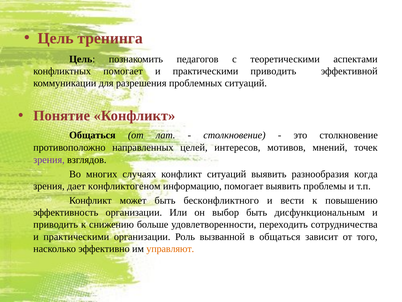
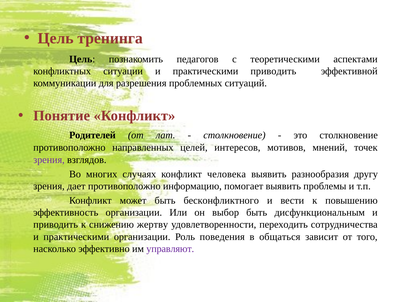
конфликтных помогает: помогает -> ситуации
Общаться at (92, 135): Общаться -> Родителей
конфликт ситуаций: ситуаций -> человека
когда: когда -> другу
дает конфликтогеном: конфликтогеном -> противоположно
больше: больше -> жертву
вызванной: вызванной -> поведения
управляют colour: orange -> purple
